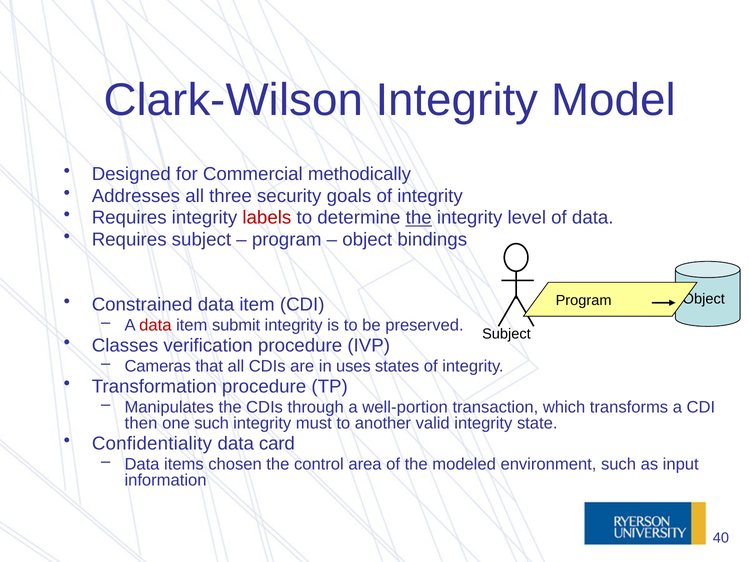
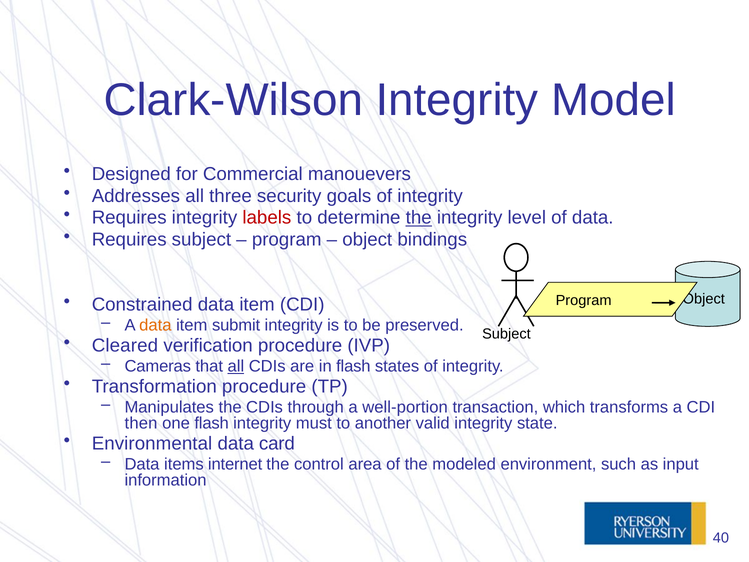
methodically: methodically -> manouevers
data at (155, 325) colour: red -> orange
Classes: Classes -> Cleared
all at (236, 366) underline: none -> present
in uses: uses -> flash
one such: such -> flash
Confidentiality: Confidentiality -> Environmental
chosen: chosen -> internet
